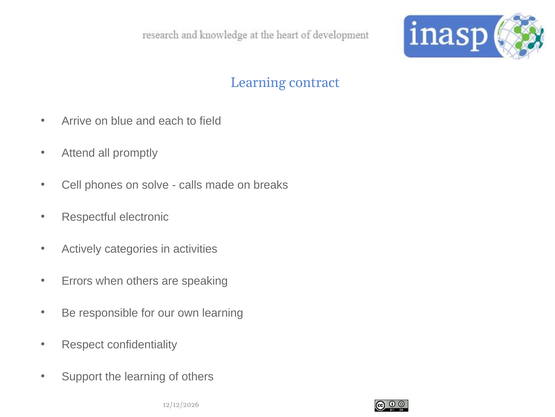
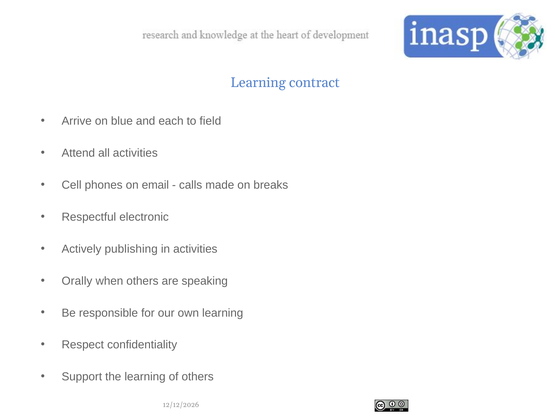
all promptly: promptly -> activities
solve: solve -> email
categories: categories -> publishing
Errors: Errors -> Orally
